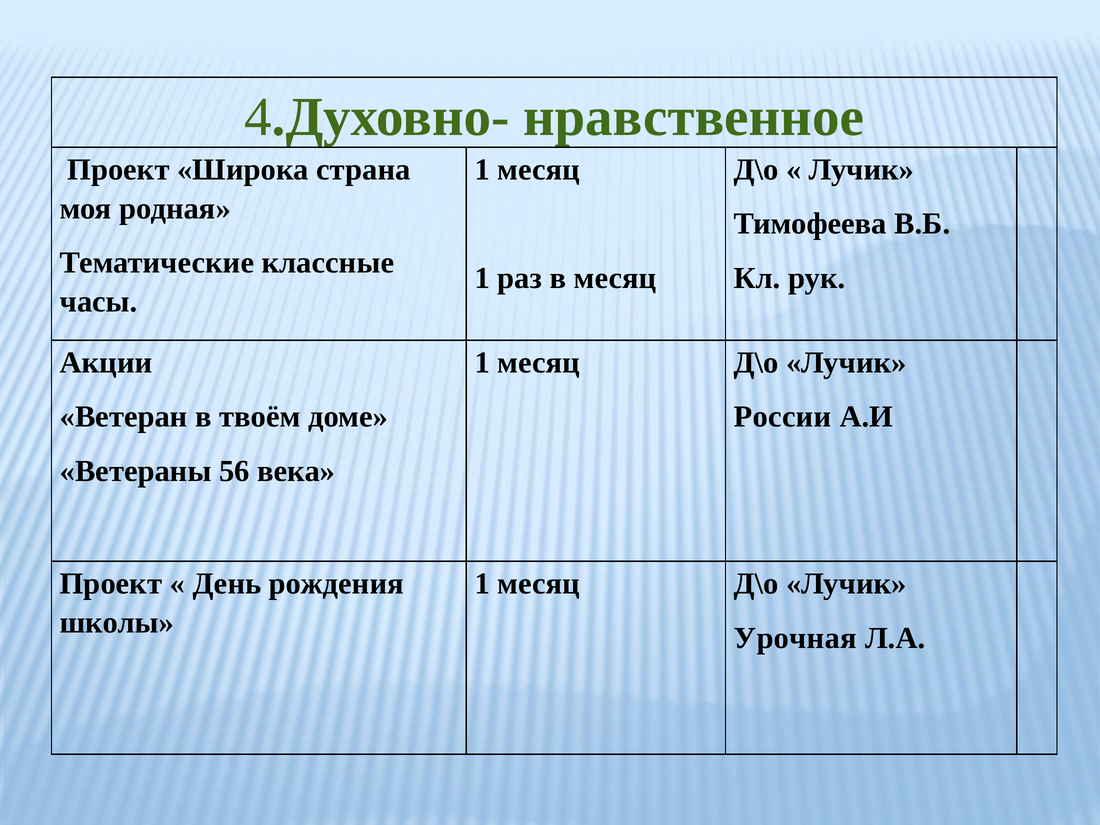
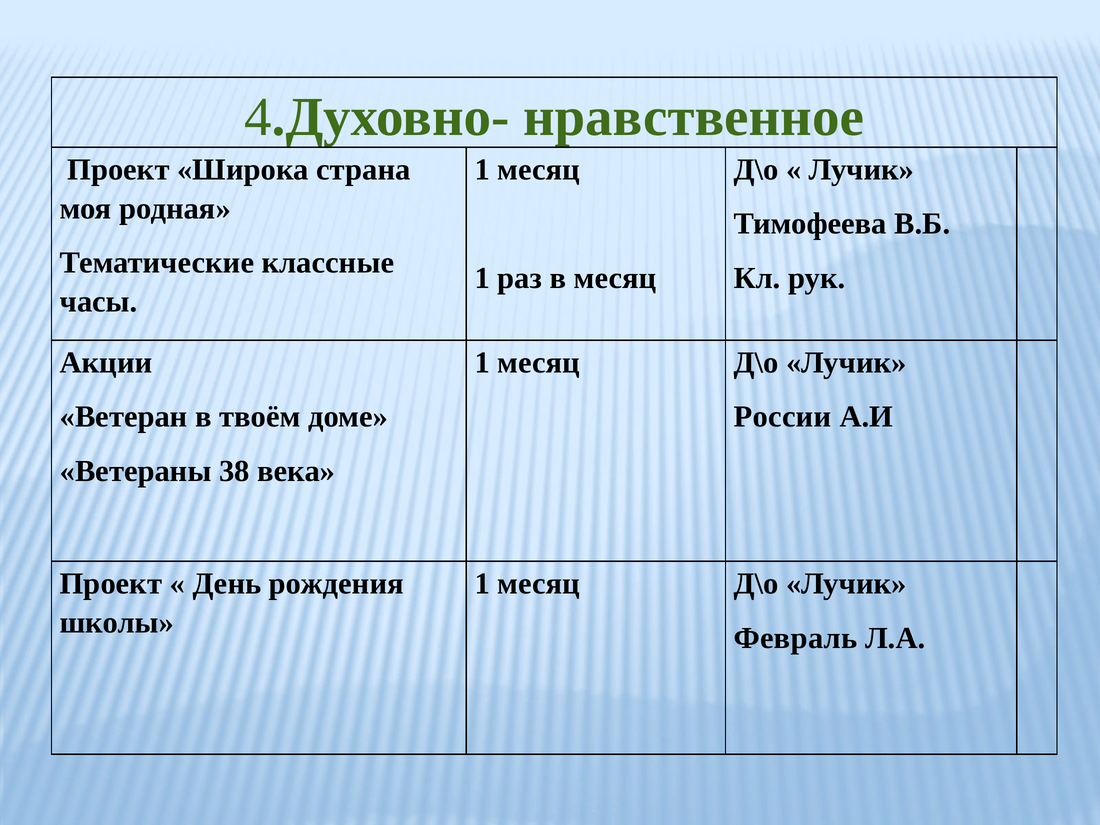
56: 56 -> 38
Урочная: Урочная -> Февраль
